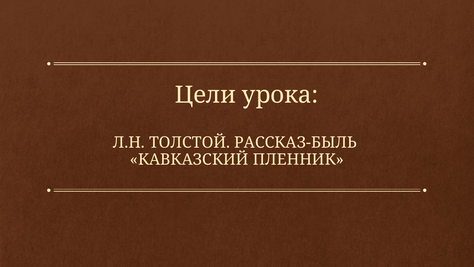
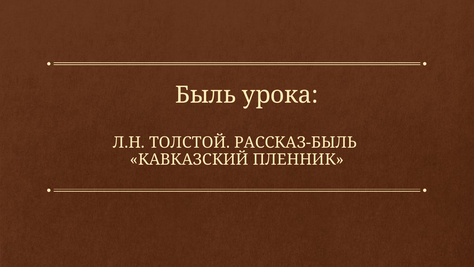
Цели: Цели -> Быль
